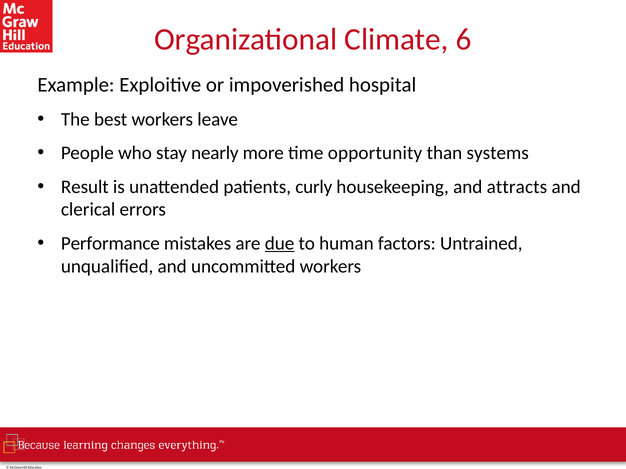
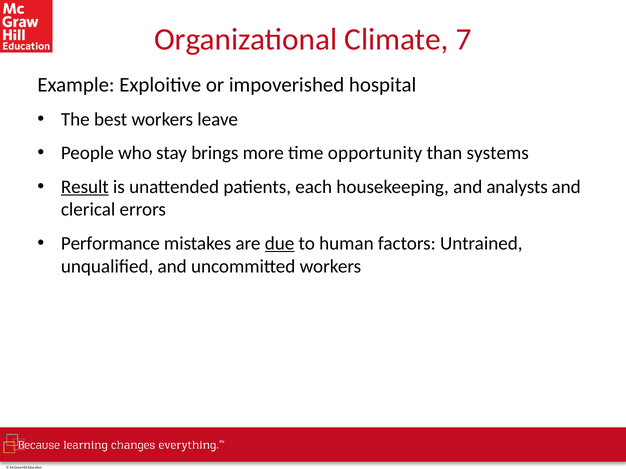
6: 6 -> 7
nearly: nearly -> brings
Result underline: none -> present
curly: curly -> each
attracts: attracts -> analysts
